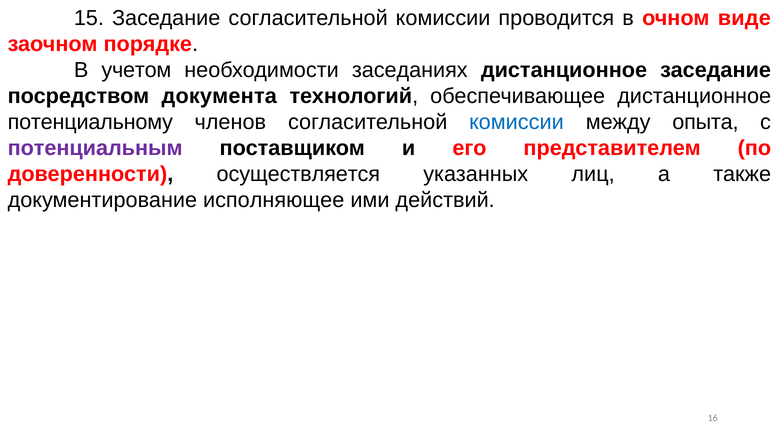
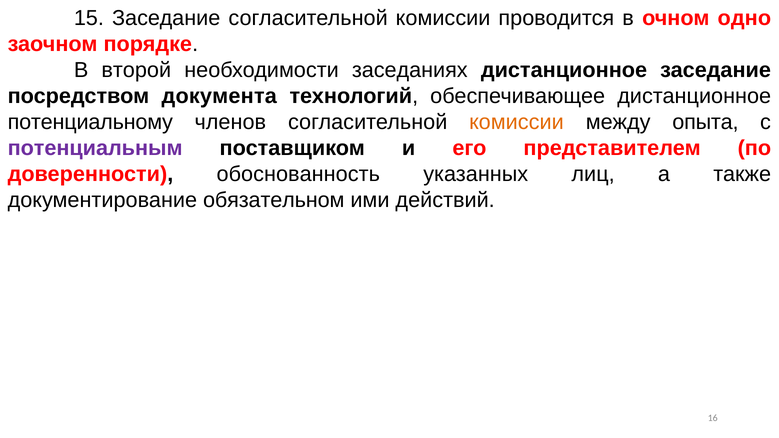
виде: виде -> одно
учетом: учетом -> второй
комиссии at (517, 122) colour: blue -> orange
осуществляется: осуществляется -> обоснованность
исполняющее: исполняющее -> обязательном
